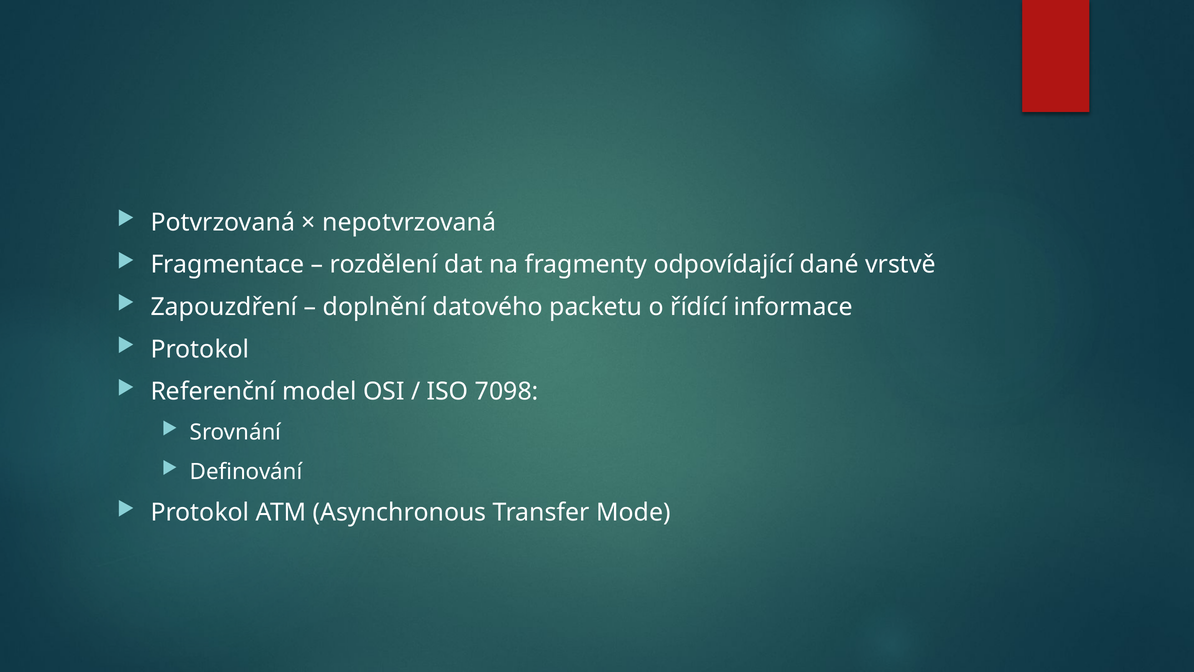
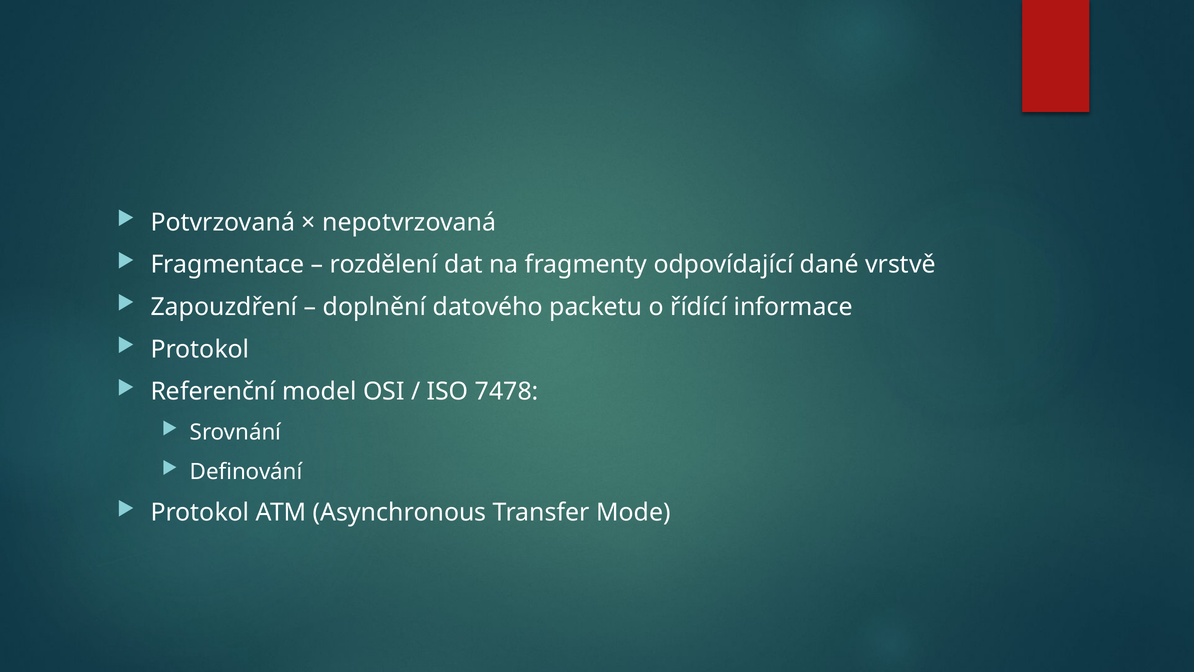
7098: 7098 -> 7478
